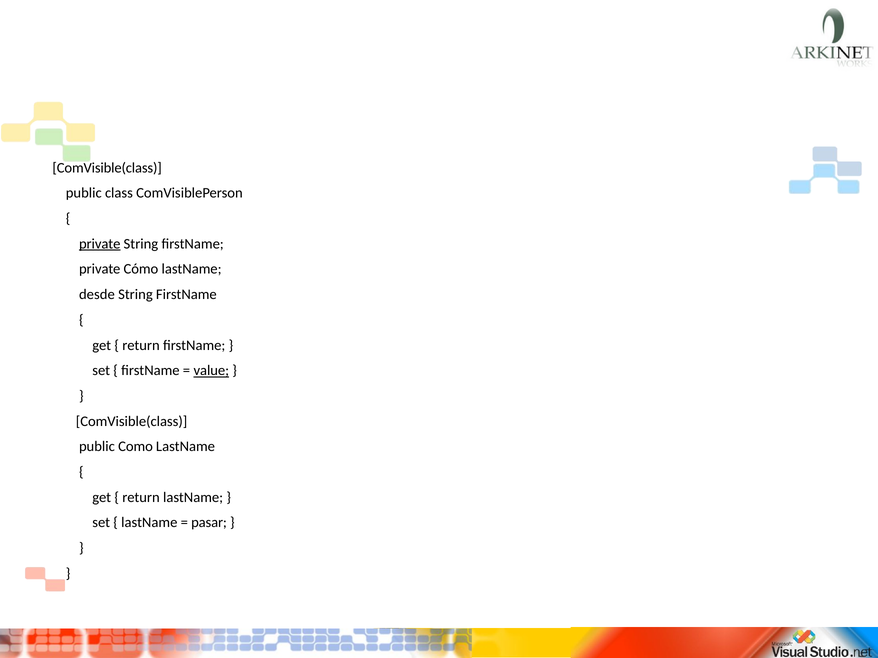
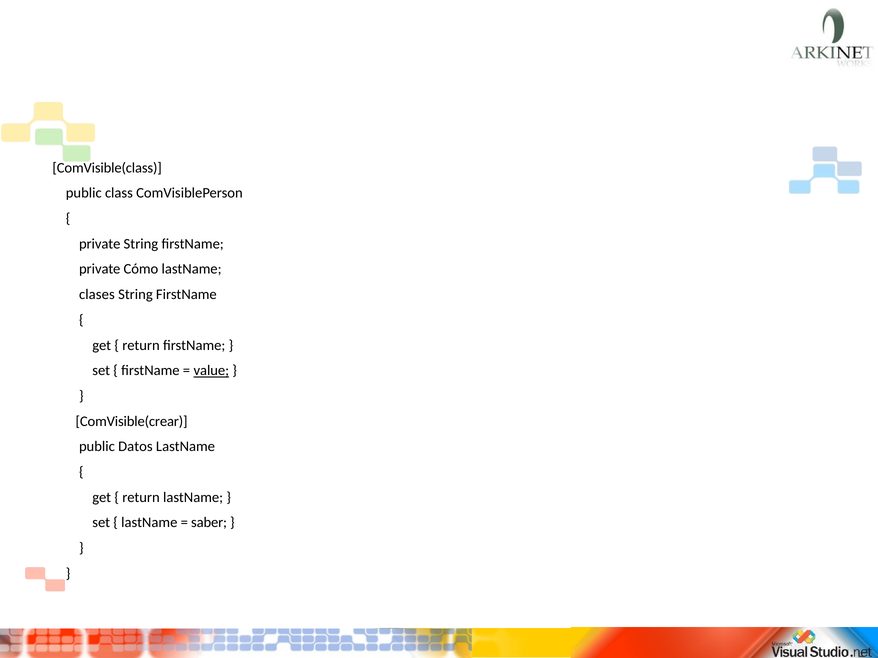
private at (100, 244) underline: present -> none
desde: desde -> clases
ComVisible(class at (132, 422): ComVisible(class -> ComVisible(crear
Como: Como -> Datos
pasar: pasar -> saber
